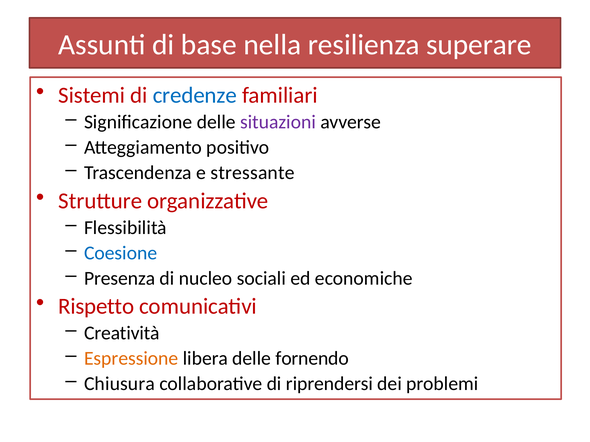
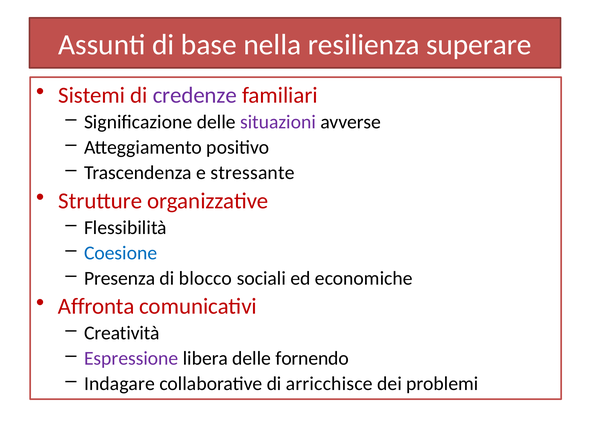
credenze colour: blue -> purple
nucleo: nucleo -> blocco
Rispetto: Rispetto -> Affronta
Espressione colour: orange -> purple
Chiusura: Chiusura -> Indagare
riprendersi: riprendersi -> arricchisce
